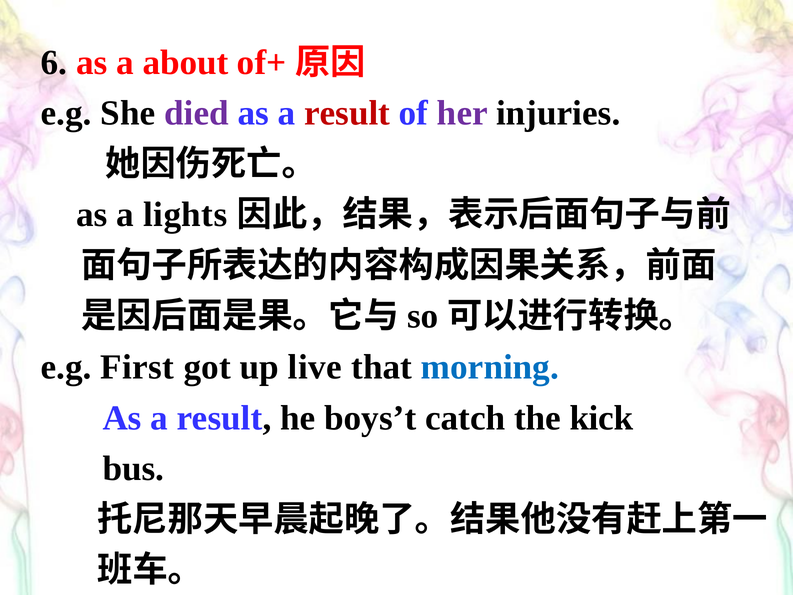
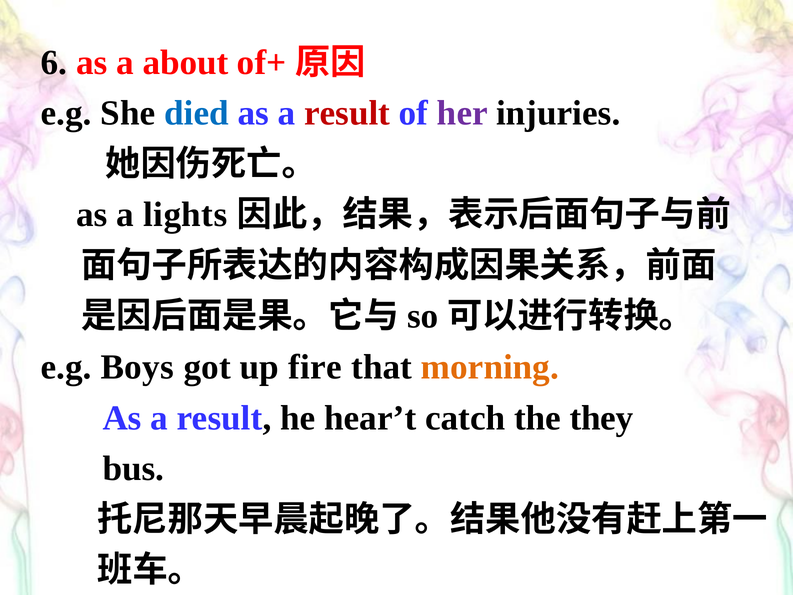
died colour: purple -> blue
First: First -> Boys
live: live -> fire
morning colour: blue -> orange
boys’t: boys’t -> hear’t
kick: kick -> they
